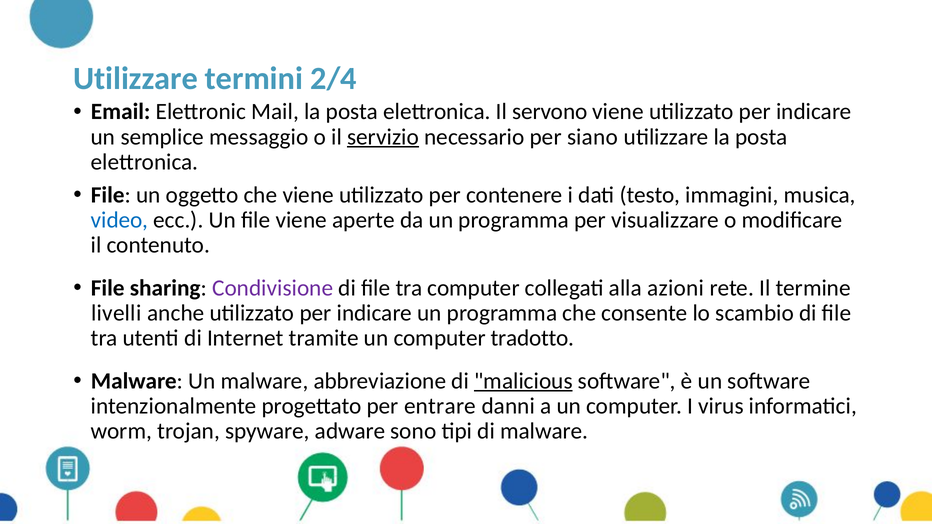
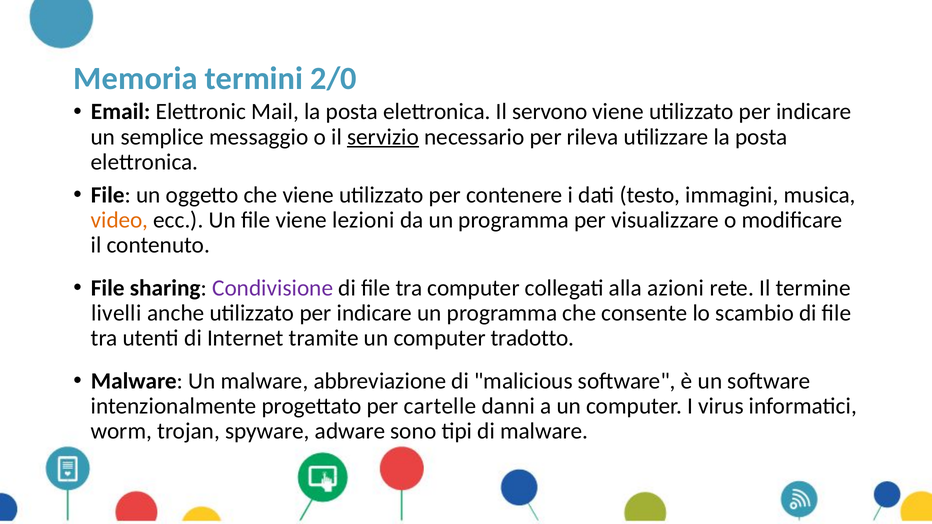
Utilizzare at (136, 78): Utilizzare -> Memoria
2/4: 2/4 -> 2/0
siano: siano -> rileva
video colour: blue -> orange
aperte: aperte -> lezioni
malicious underline: present -> none
entrare: entrare -> cartelle
